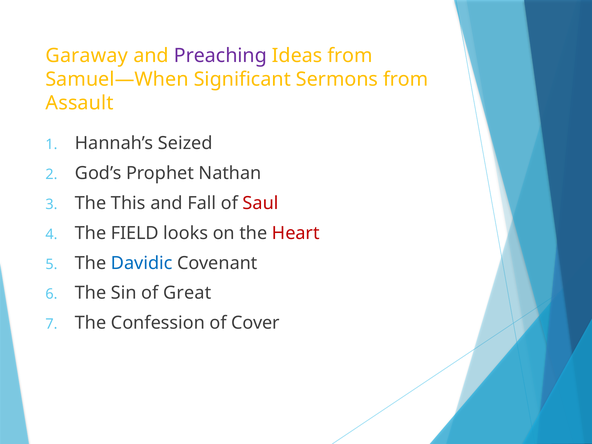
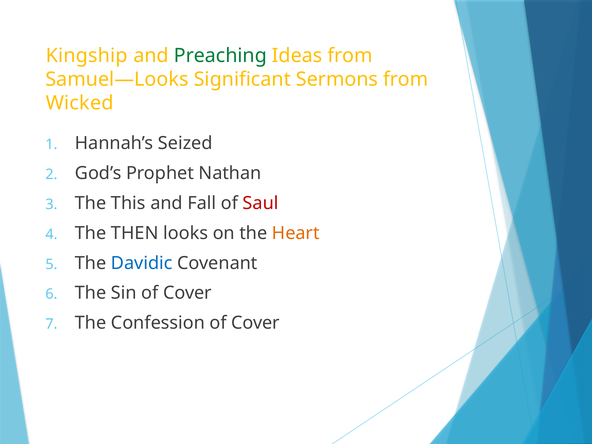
Garaway: Garaway -> Kingship
Preaching colour: purple -> green
Samuel—When: Samuel—When -> Samuel—Looks
Assault: Assault -> Wicked
FIELD: FIELD -> THEN
Heart colour: red -> orange
Sin of Great: Great -> Cover
